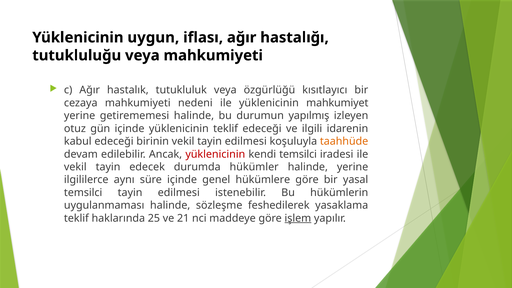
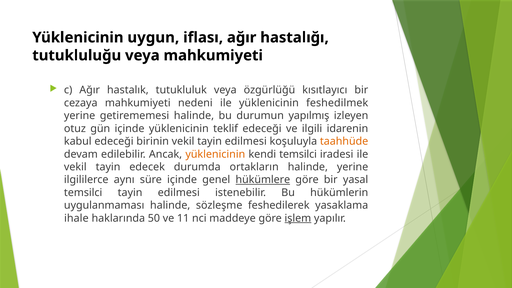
mahkumiyet: mahkumiyet -> feshedilmek
yüklenicinin at (215, 154) colour: red -> orange
hükümler: hükümler -> ortakların
hükümlere underline: none -> present
teklif at (76, 218): teklif -> ihale
25: 25 -> 50
21: 21 -> 11
